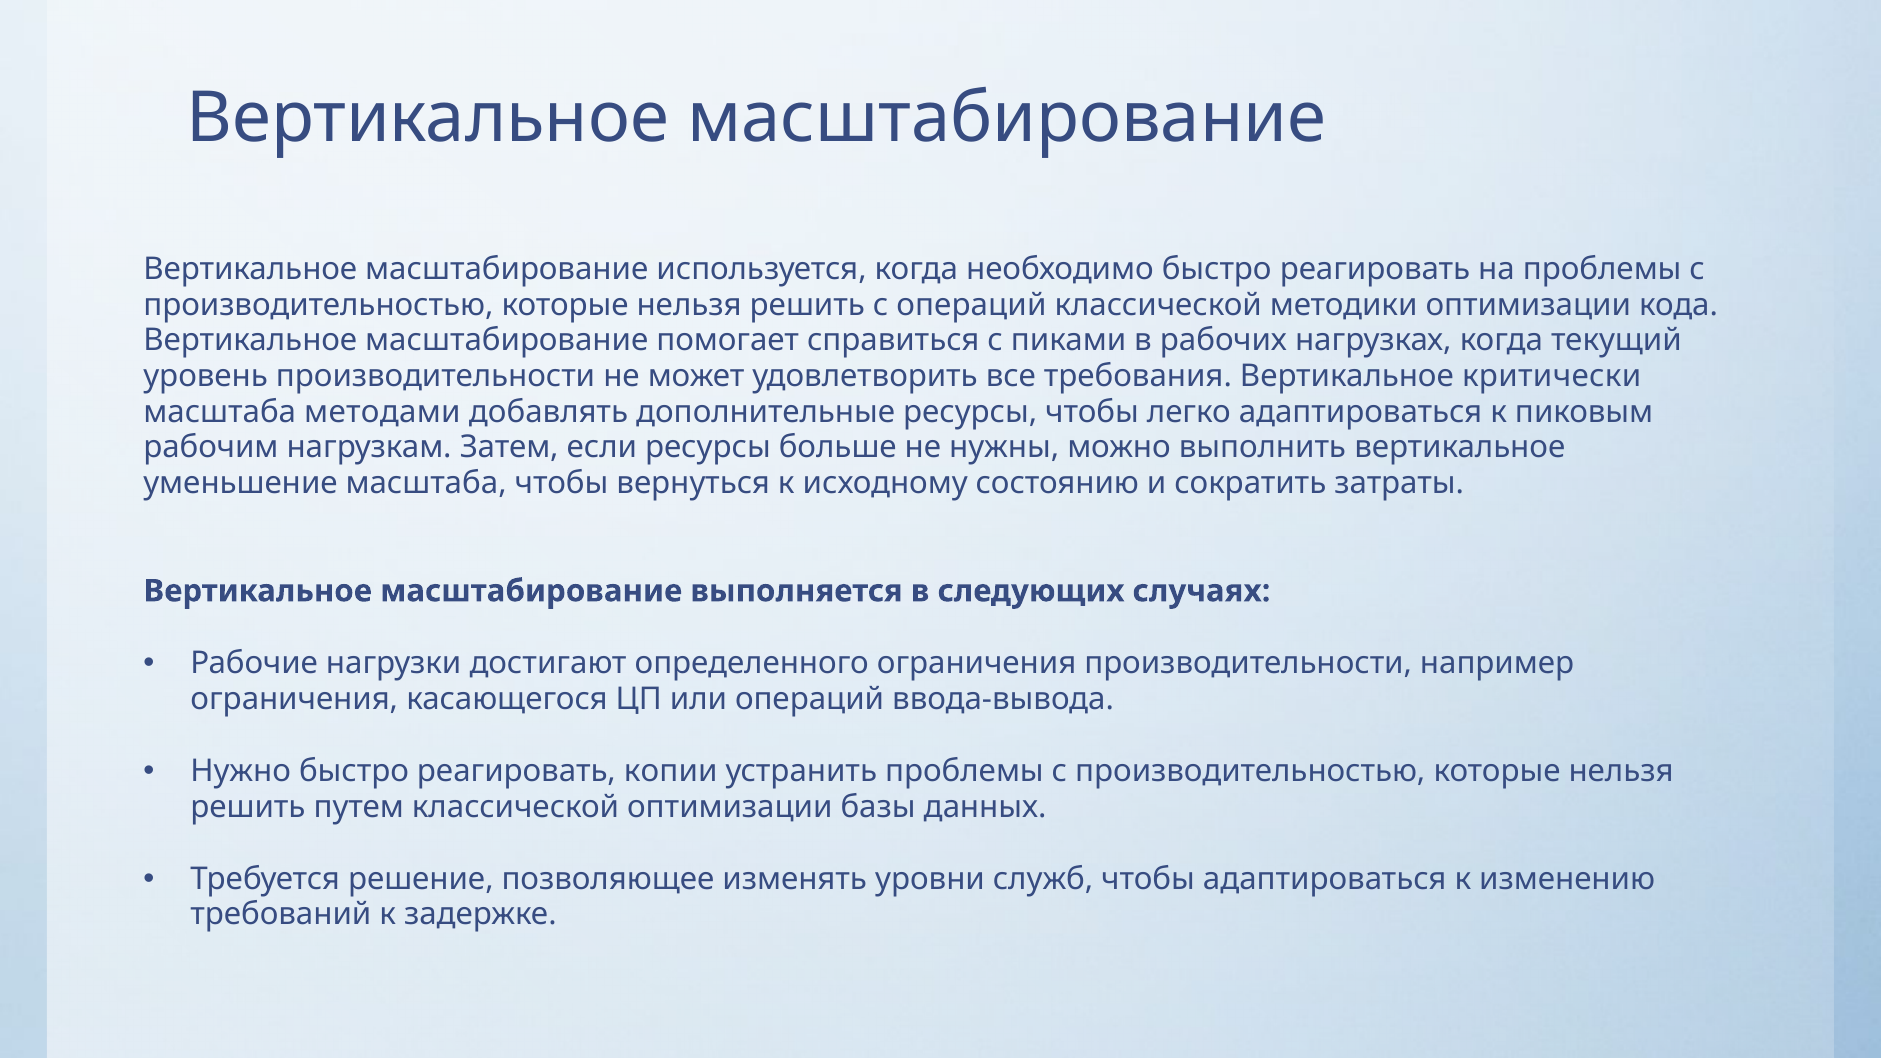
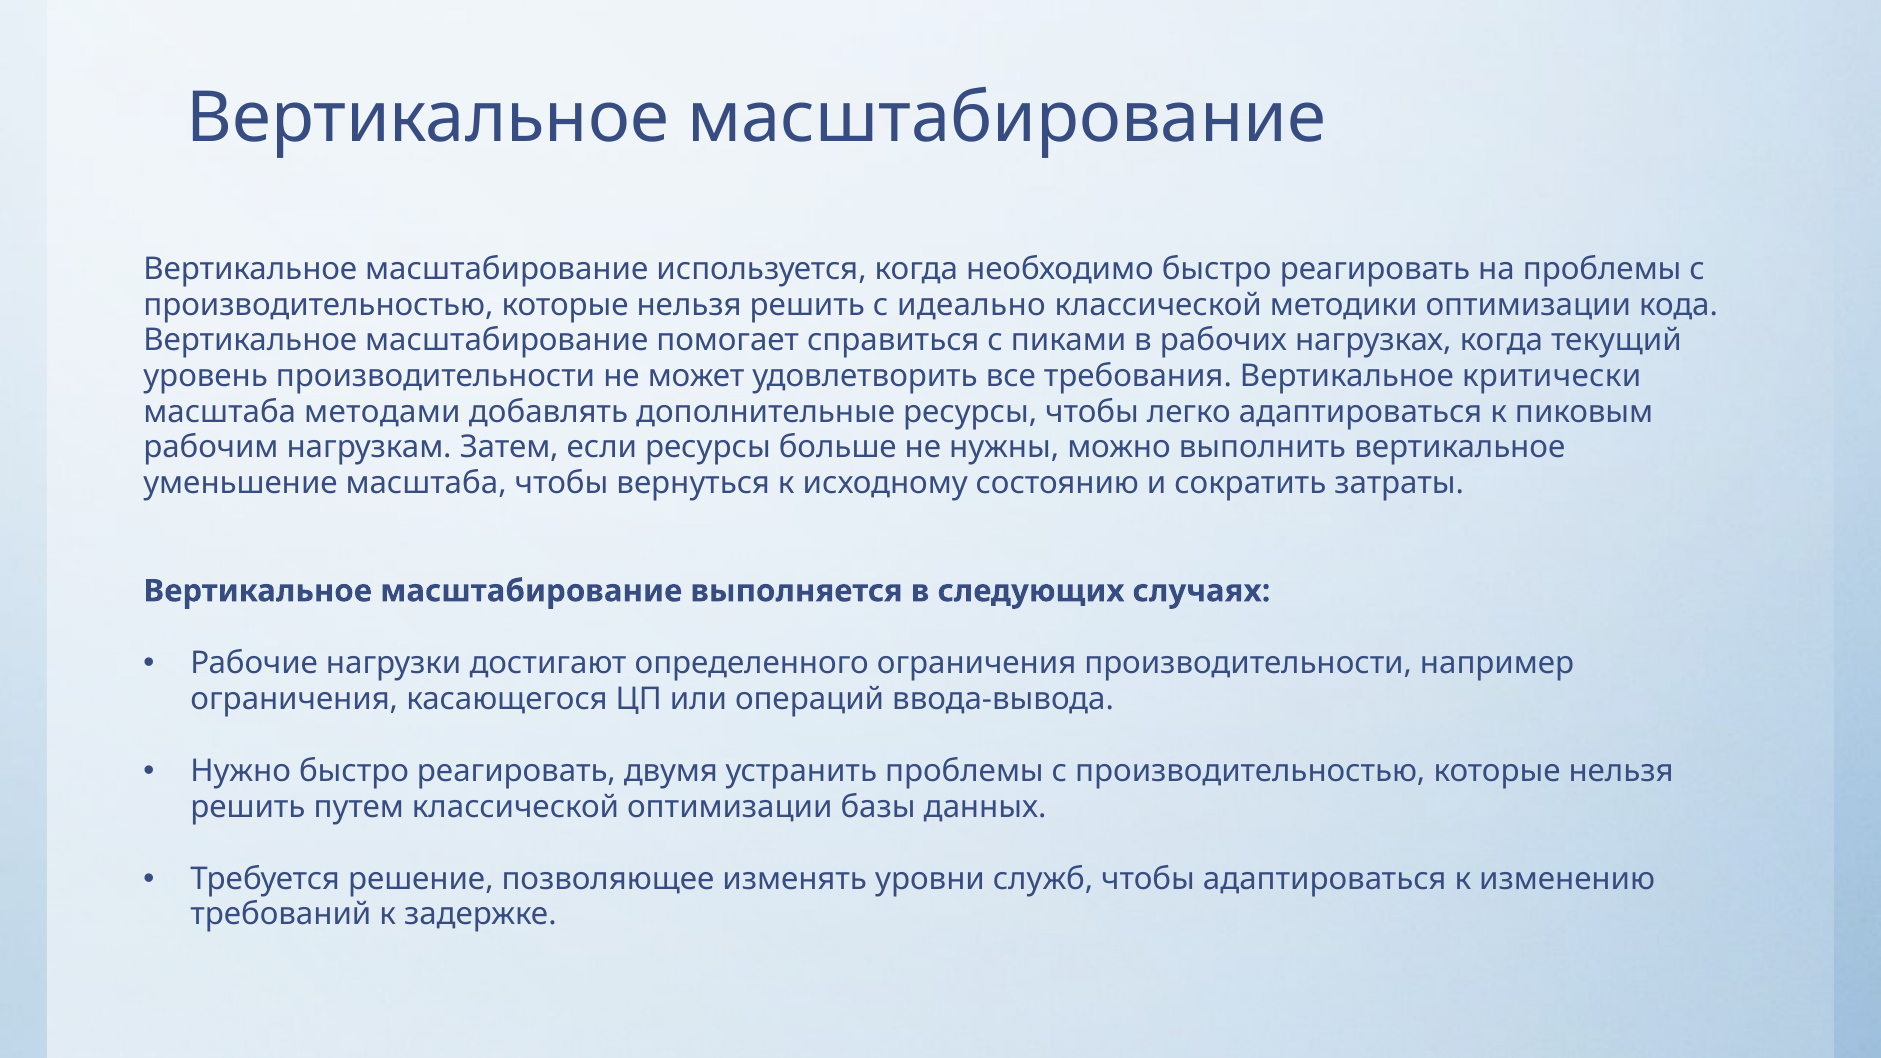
с операций: операций -> идеально
копии: копии -> двумя
